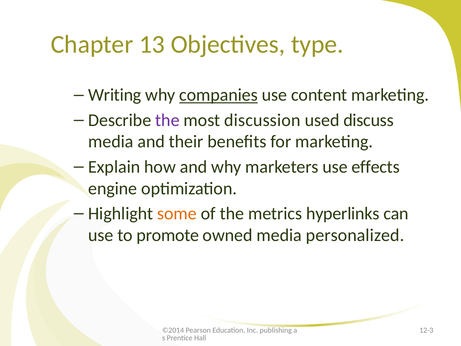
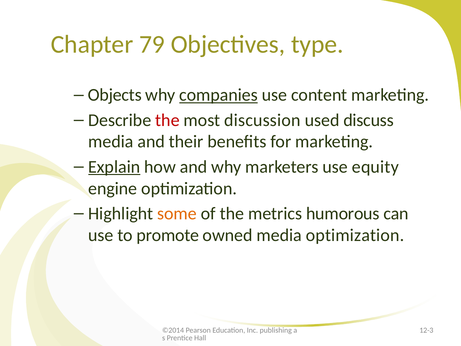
13: 13 -> 79
Writing: Writing -> Objects
the at (167, 120) colour: purple -> red
Explain underline: none -> present
effects: effects -> equity
hyperlinks: hyperlinks -> humorous
media personalized: personalized -> optimization
